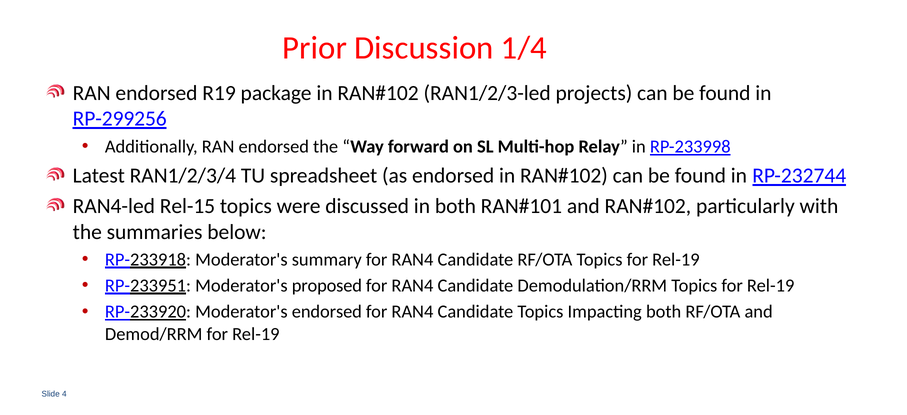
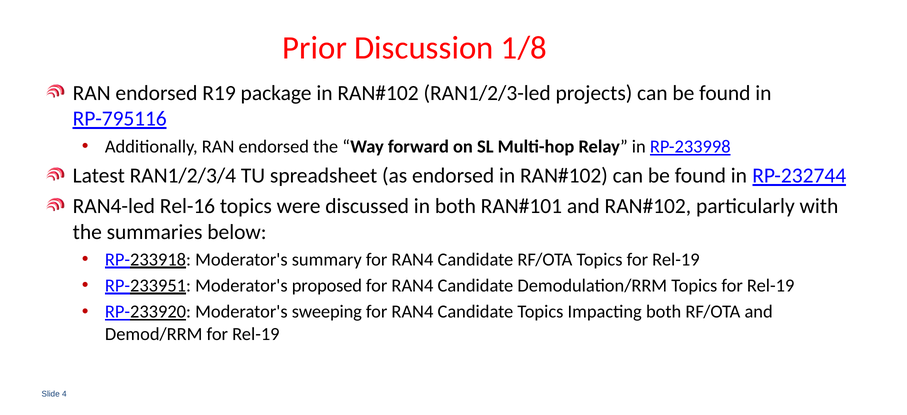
1/4: 1/4 -> 1/8
RP-299256: RP-299256 -> RP-795116
Rel-15: Rel-15 -> Rel-16
Moderator's endorsed: endorsed -> sweeping
